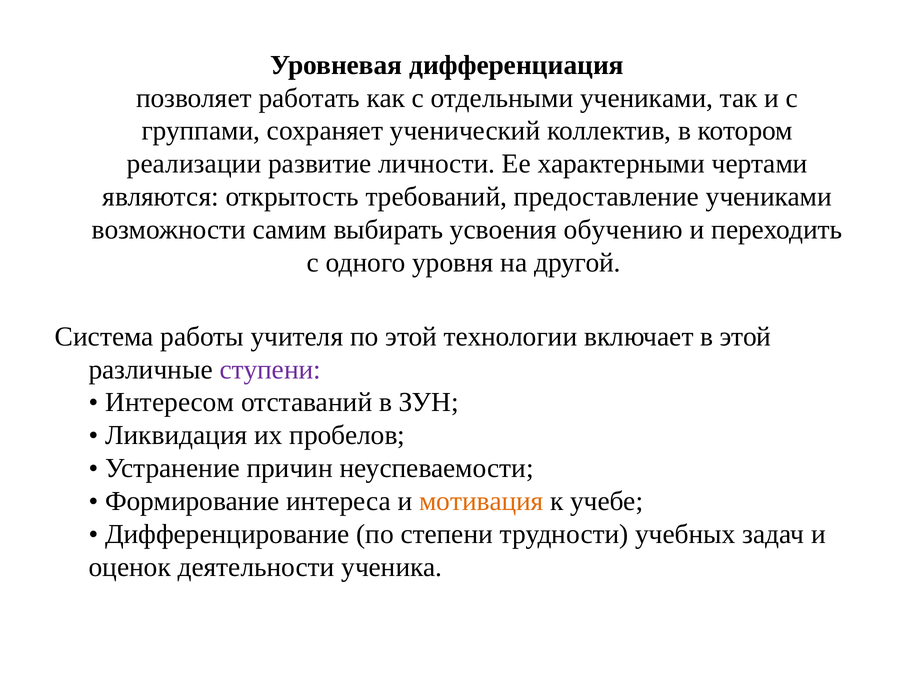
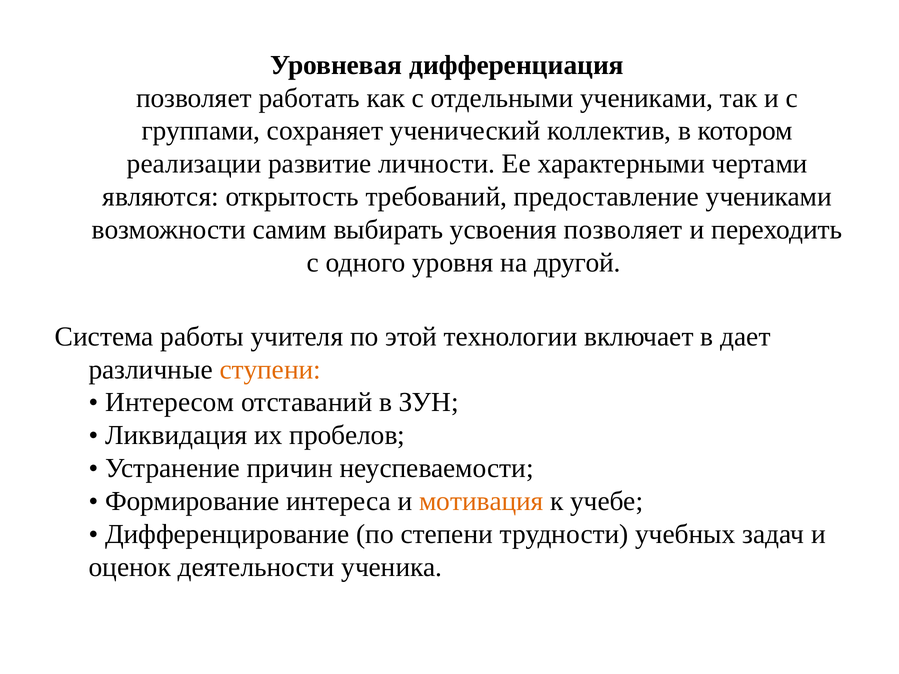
усвоения обучению: обучению -> позволяет
в этой: этой -> дает
ступени colour: purple -> orange
